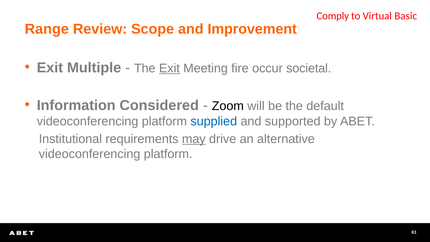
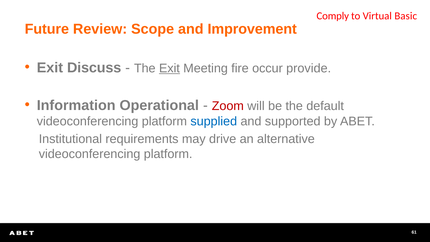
Range: Range -> Future
Multiple: Multiple -> Discuss
societal: societal -> provide
Considered: Considered -> Operational
Zoom colour: black -> red
may underline: present -> none
